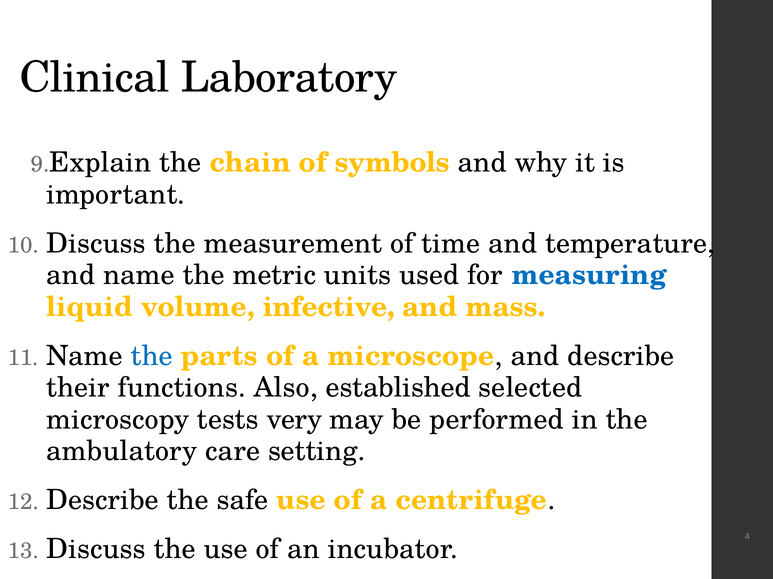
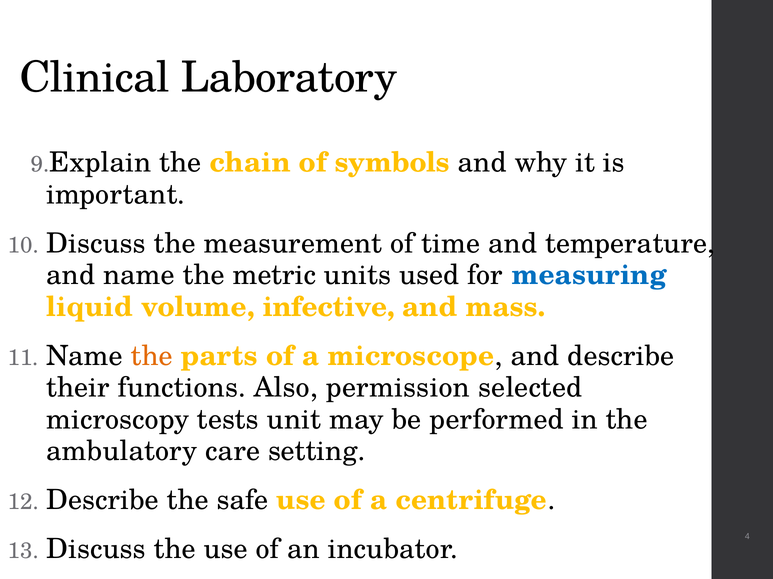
the at (152, 356) colour: blue -> orange
established: established -> permission
very: very -> unit
